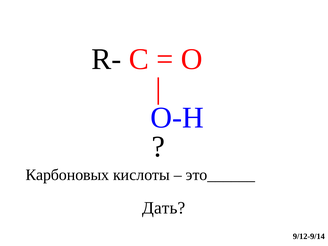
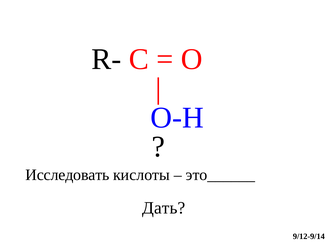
Карбоновых: Карбоновых -> Исследовать
